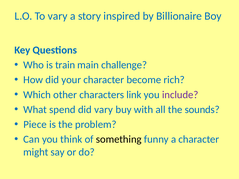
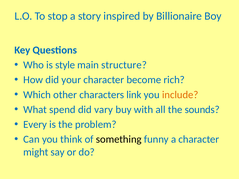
To vary: vary -> stop
train: train -> style
challenge: challenge -> structure
include colour: purple -> orange
Piece: Piece -> Every
